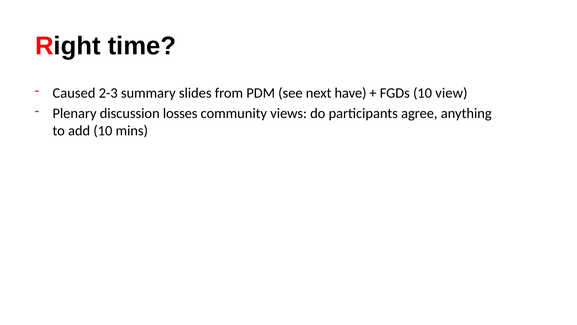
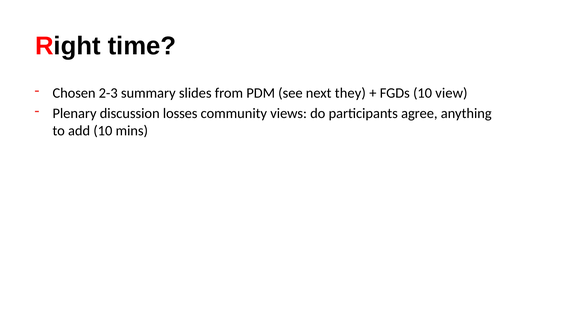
Caused: Caused -> Chosen
have: have -> they
